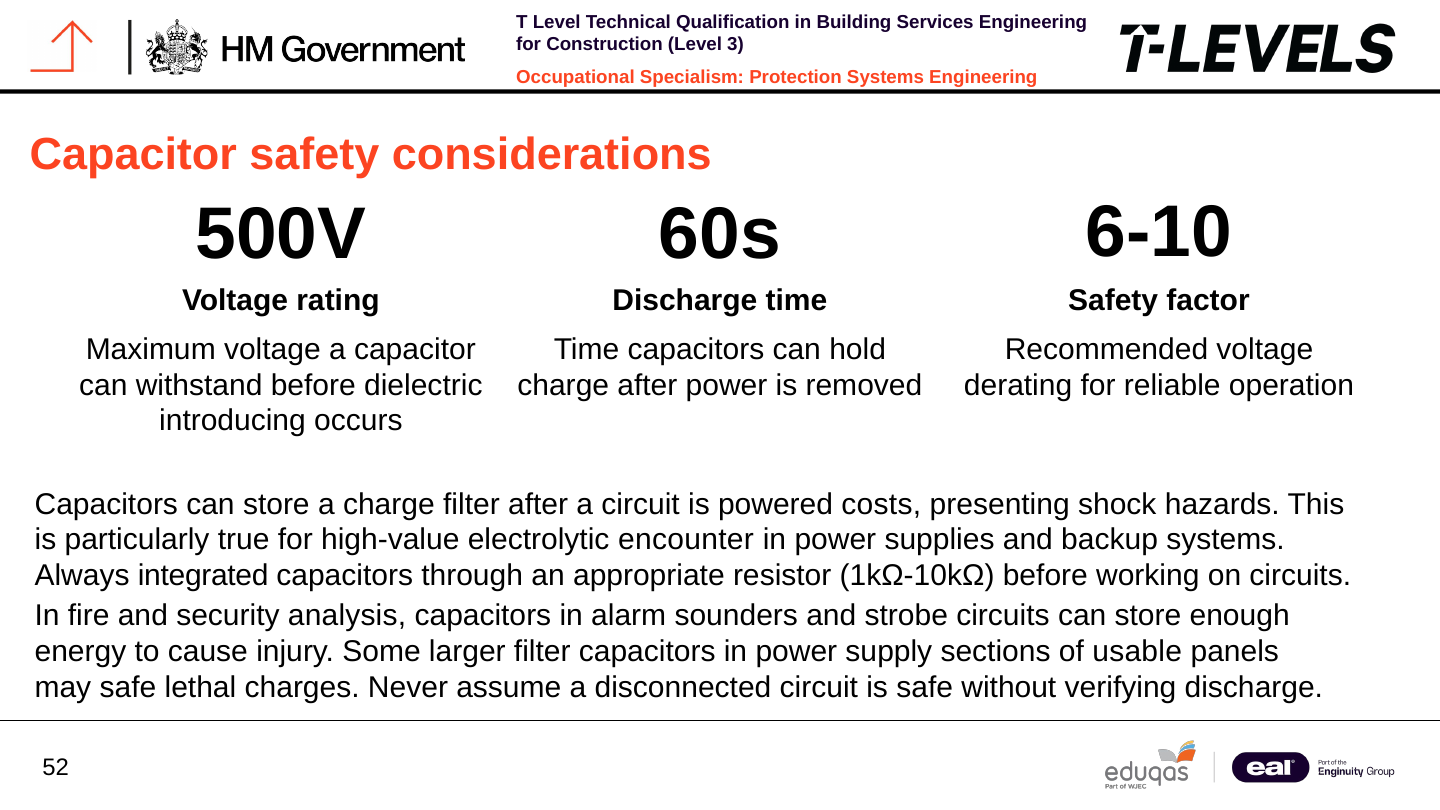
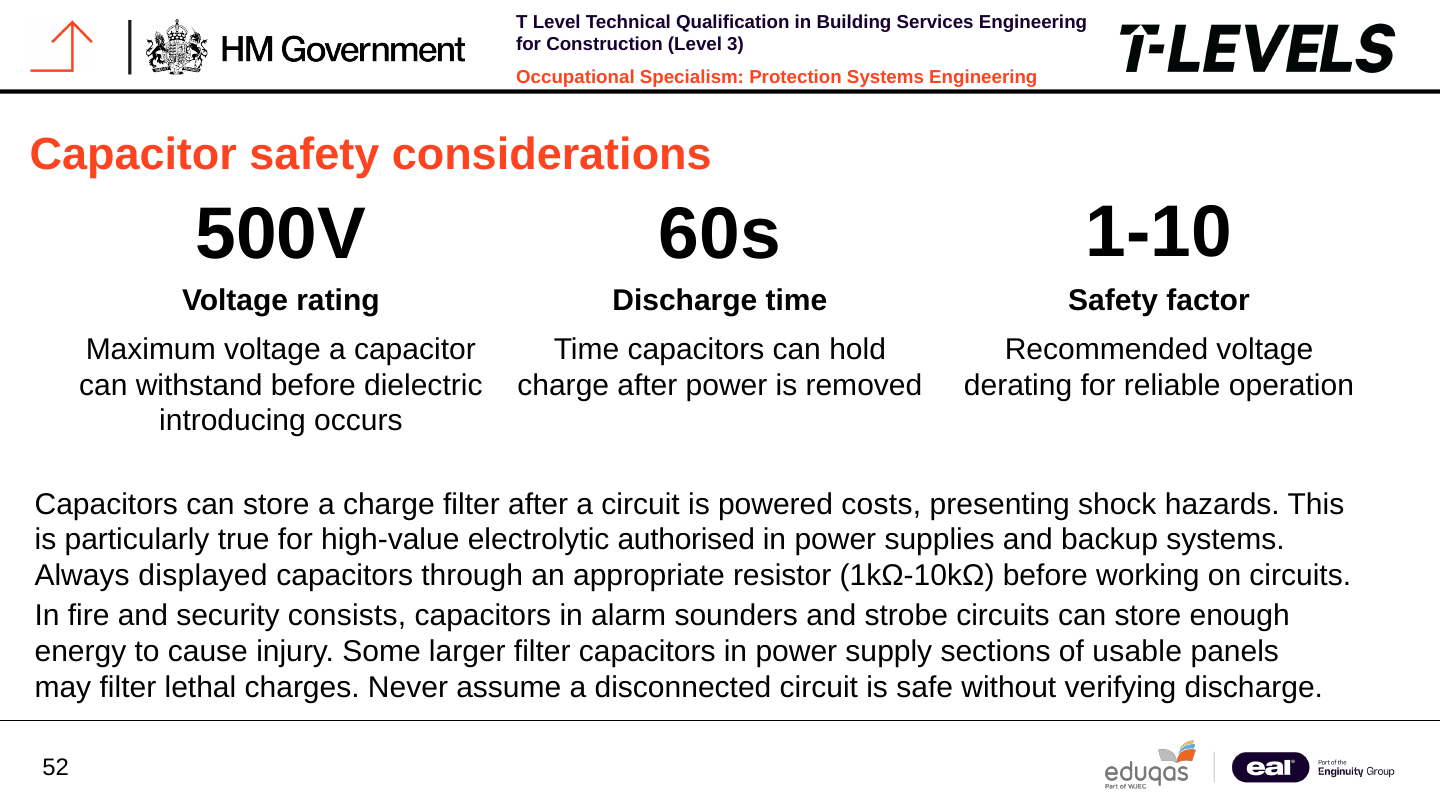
6-10: 6-10 -> 1-10
encounter: encounter -> authorised
integrated: integrated -> displayed
analysis: analysis -> consists
may safe: safe -> filter
